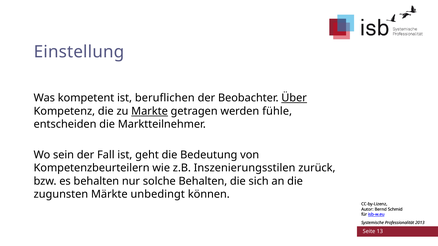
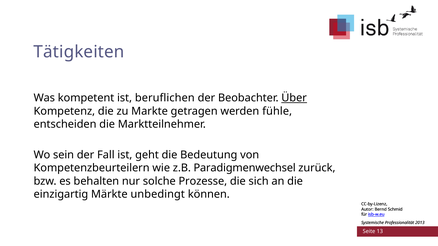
Einstellung: Einstellung -> Tätigkeiten
Markte underline: present -> none
Inszenierungsstilen: Inszenierungsstilen -> Paradigmenwechsel
solche Behalten: Behalten -> Prozesse
zugunsten: zugunsten -> einzigartig
